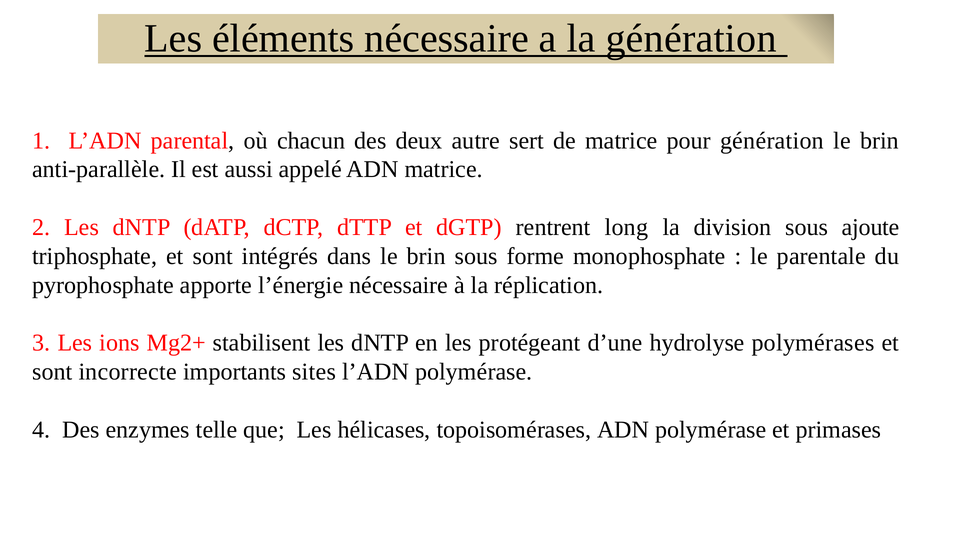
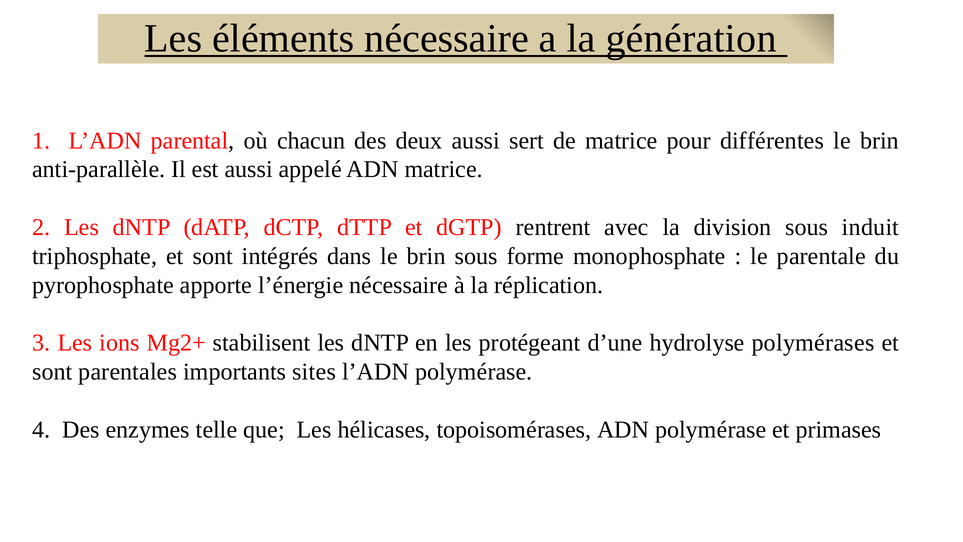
deux autre: autre -> aussi
pour génération: génération -> différentes
long: long -> avec
ajoute: ajoute -> induit
incorrecte: incorrecte -> parentales
